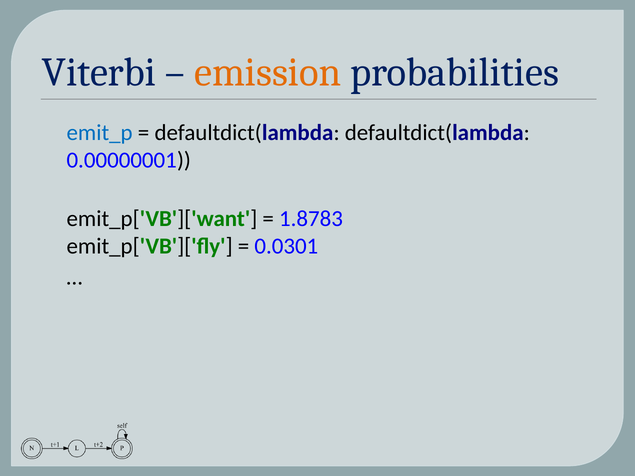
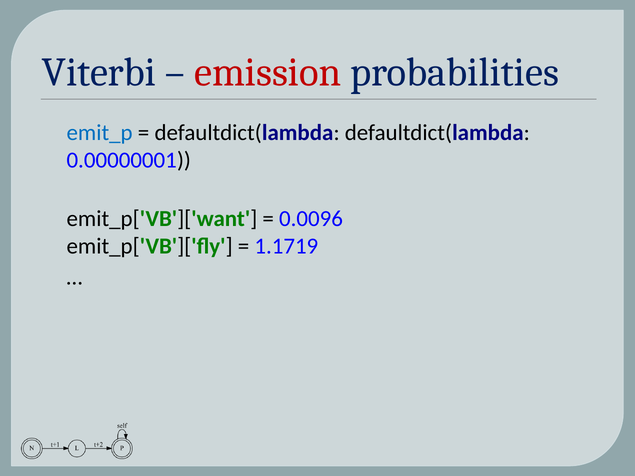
emission colour: orange -> red
1.8783: 1.8783 -> 0.0096
0.0301: 0.0301 -> 1.1719
